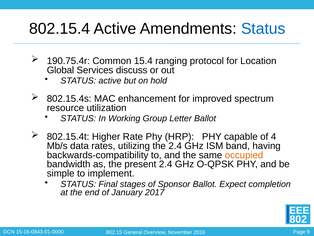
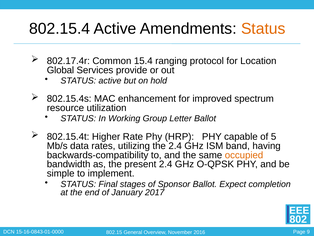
Status at (263, 29) colour: blue -> orange
190.75.4r: 190.75.4r -> 802.17.4r
discuss: discuss -> provide
4: 4 -> 5
